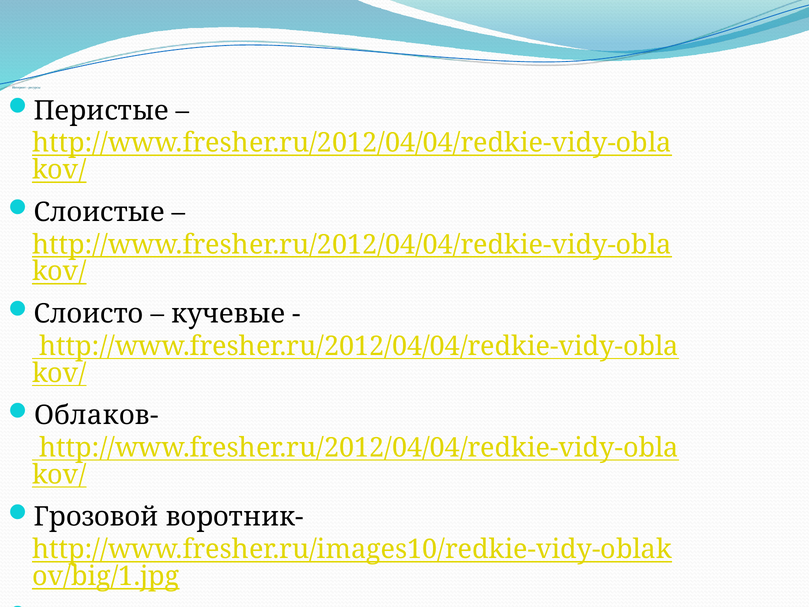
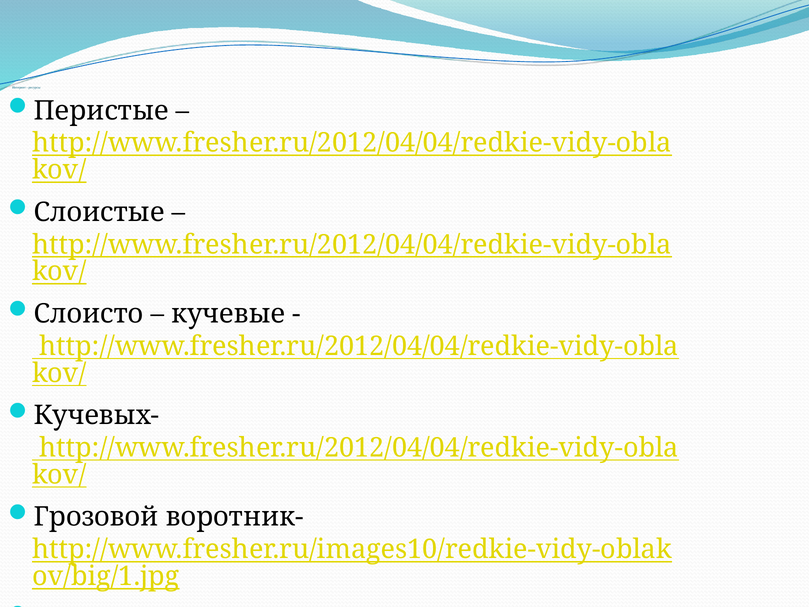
Облаков-: Облаков- -> Кучевых-
